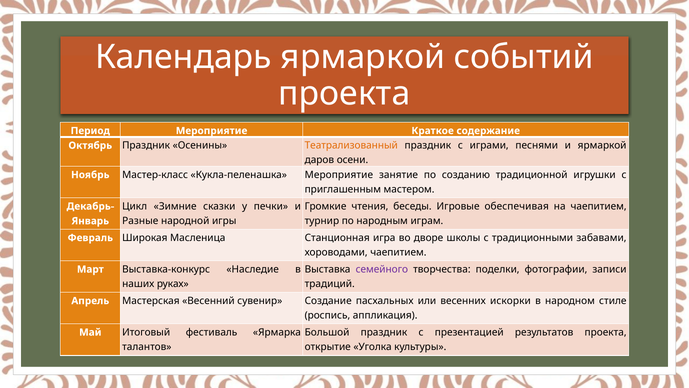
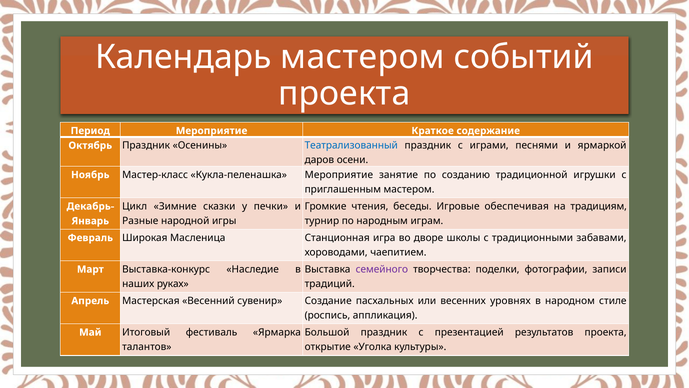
Календарь ярмаркой: ярмаркой -> мастером
Театрализованный colour: orange -> blue
на чаепитием: чаепитием -> традициям
искорки: искорки -> уровнях
